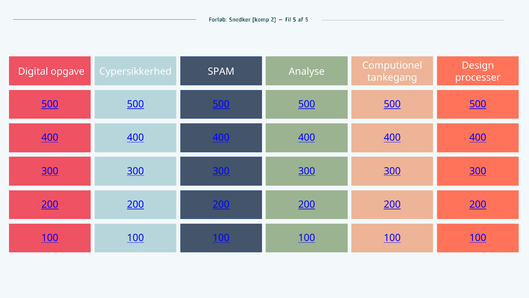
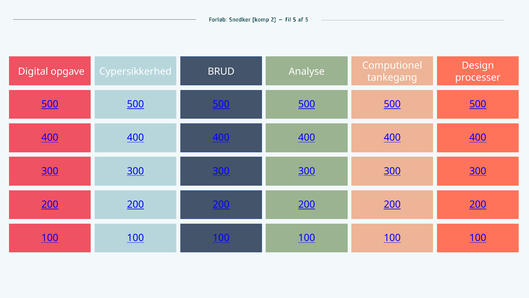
SPAM: SPAM -> BRUD
